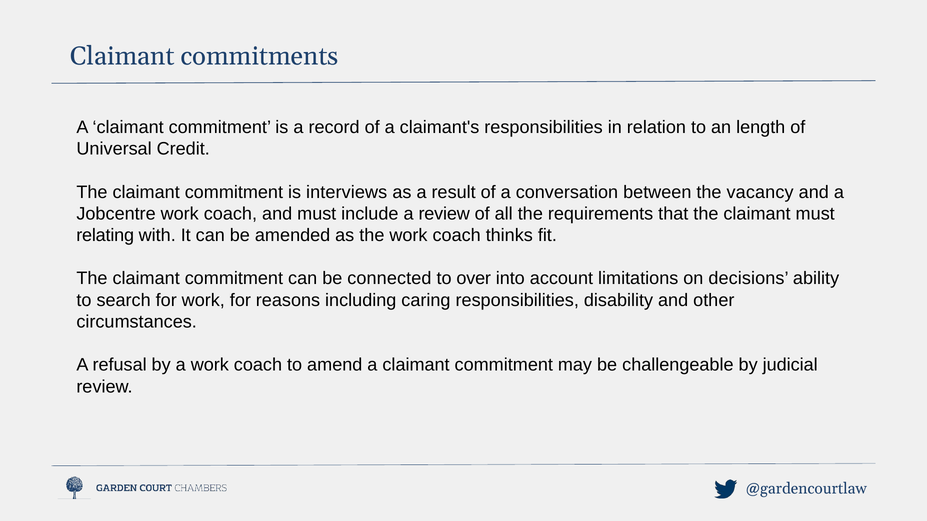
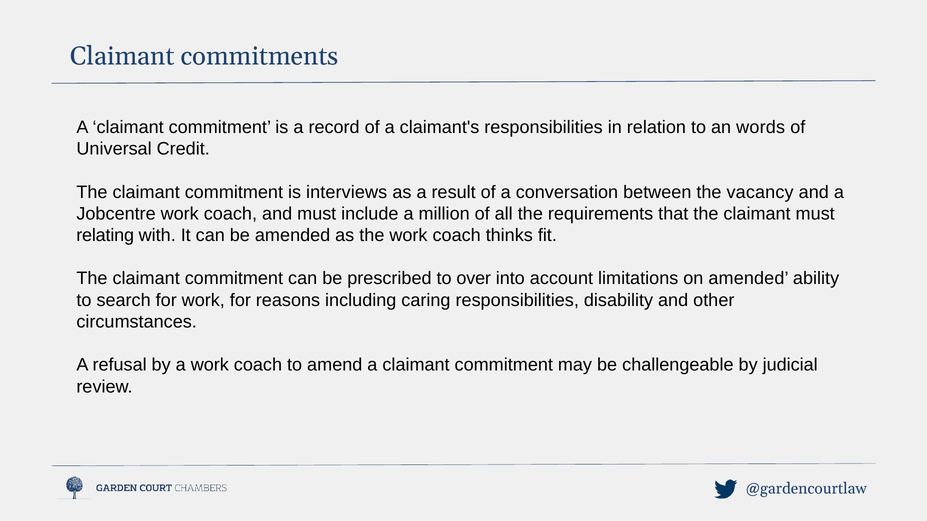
length: length -> words
a review: review -> million
connected: connected -> prescribed
on decisions: decisions -> amended
